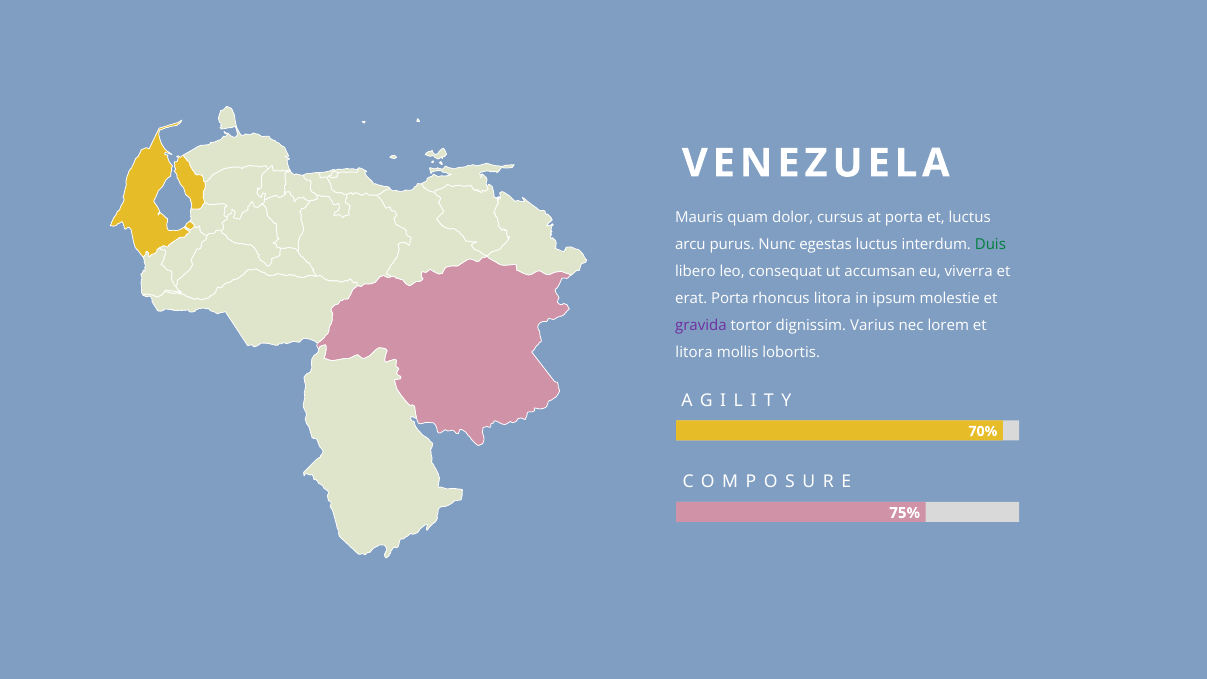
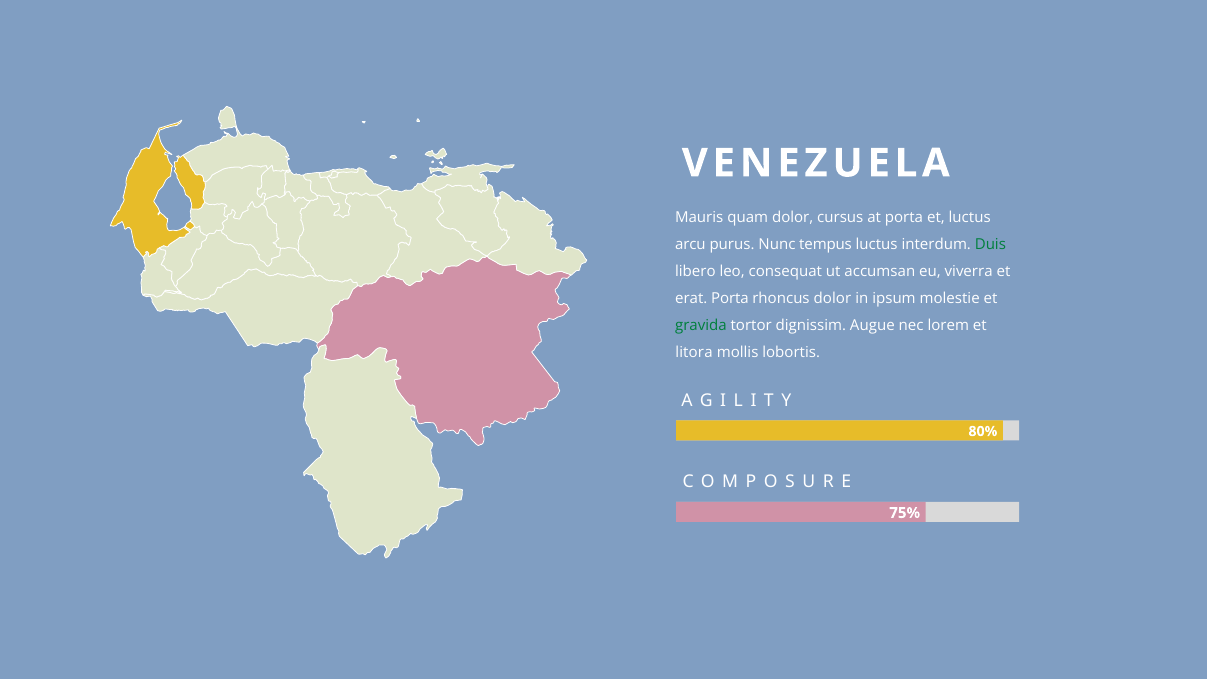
egestas: egestas -> tempus
rhoncus litora: litora -> dolor
gravida colour: purple -> green
Varius: Varius -> Augue
70%: 70% -> 80%
